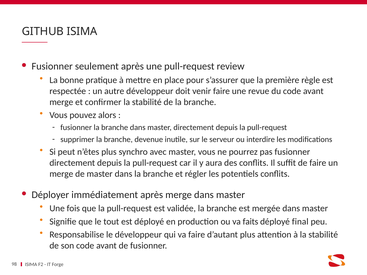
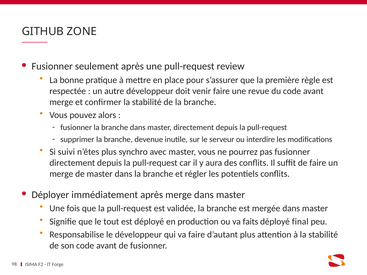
GITHUB ISIMA: ISIMA -> ZONE
peut: peut -> suivi
